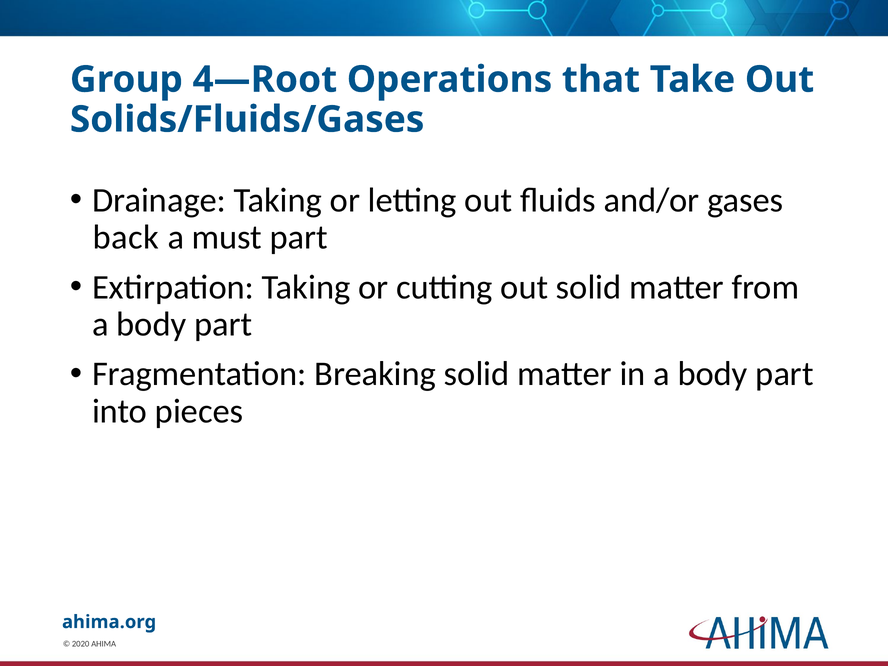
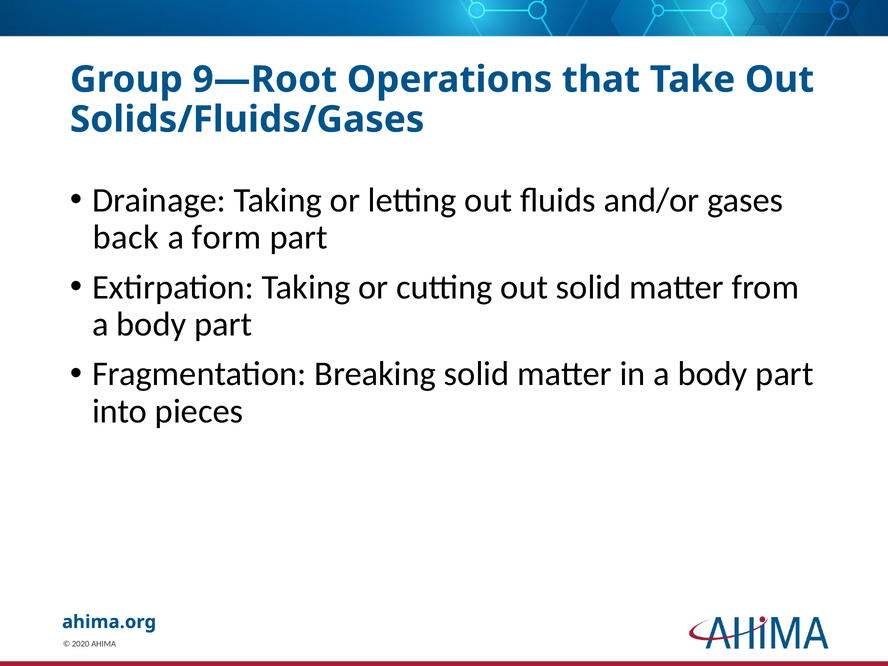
4—Root: 4—Root -> 9—Root
must: must -> form
